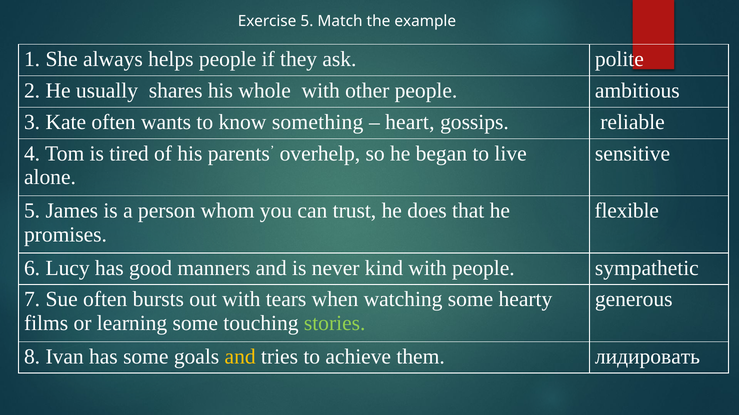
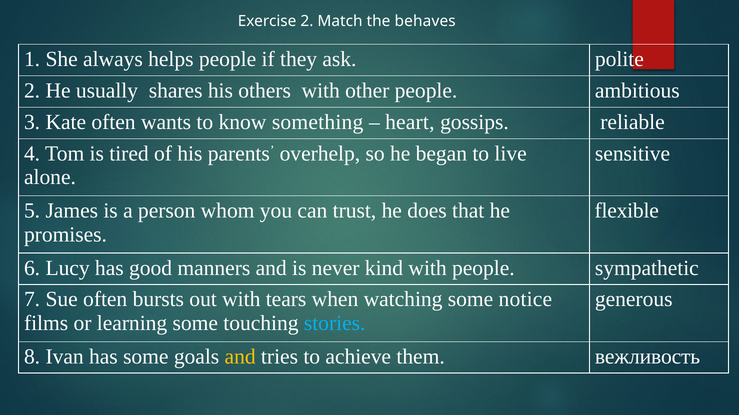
Exercise 5: 5 -> 2
example: example -> behaves
whole: whole -> others
hearty: hearty -> notice
stories colour: light green -> light blue
лидировать: лидировать -> вежливость
